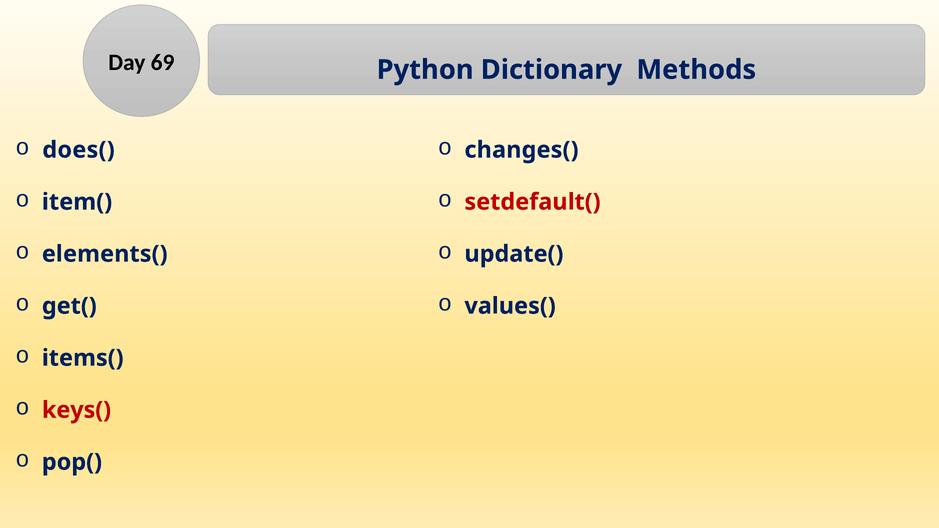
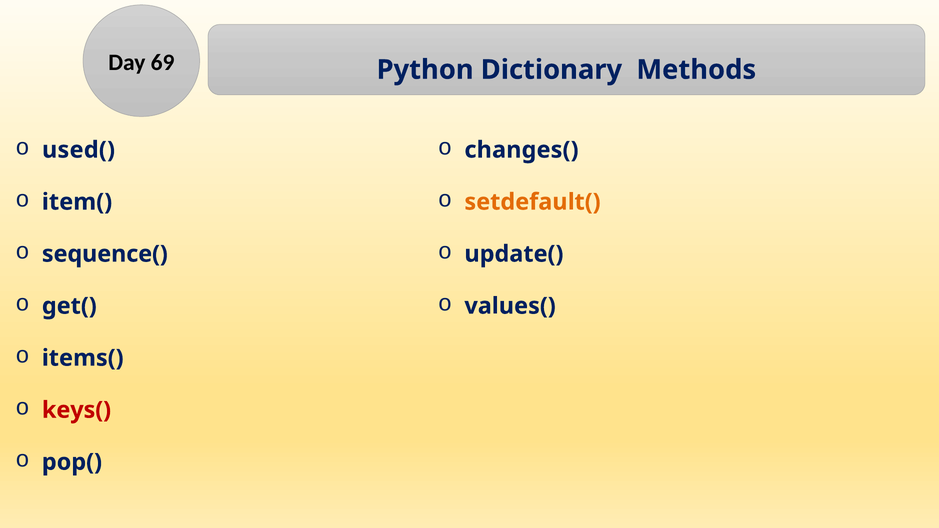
does(: does( -> used(
setdefault( colour: red -> orange
elements(: elements( -> sequence(
